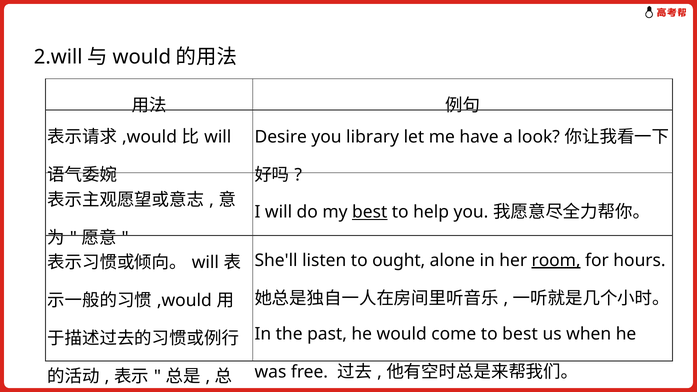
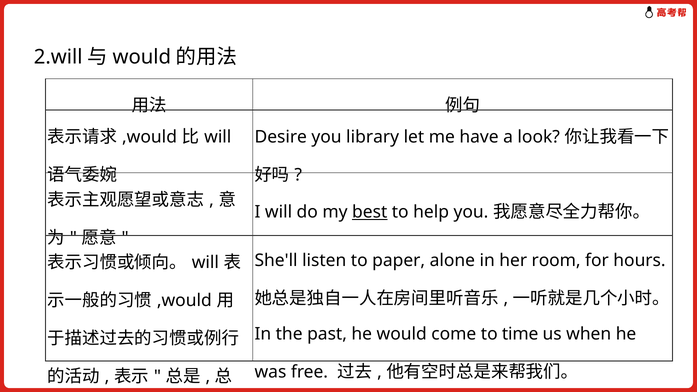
ought: ought -> paper
room underline: present -> none
to best: best -> time
